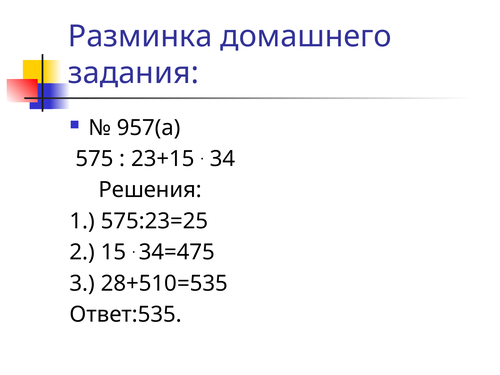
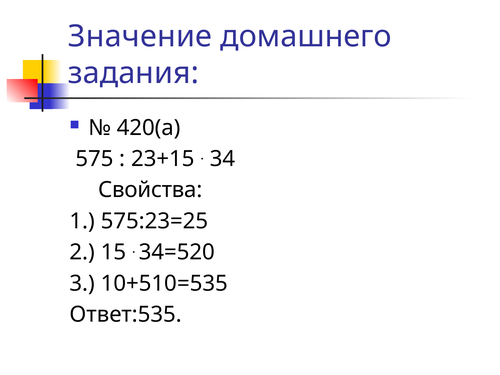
Разминка: Разминка -> Значение
957(а: 957(а -> 420(а
Решения: Решения -> Свойства
34=475: 34=475 -> 34=520
28+510=535: 28+510=535 -> 10+510=535
